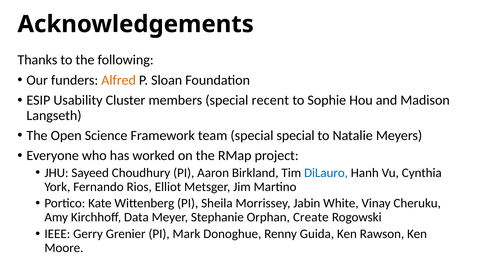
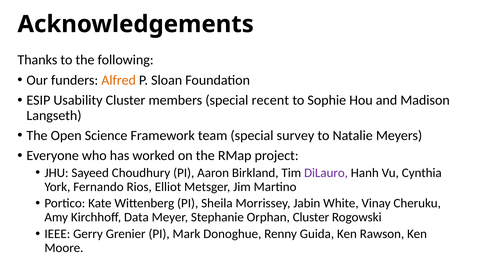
special special: special -> survey
DiLauro colour: blue -> purple
Orphan Create: Create -> Cluster
